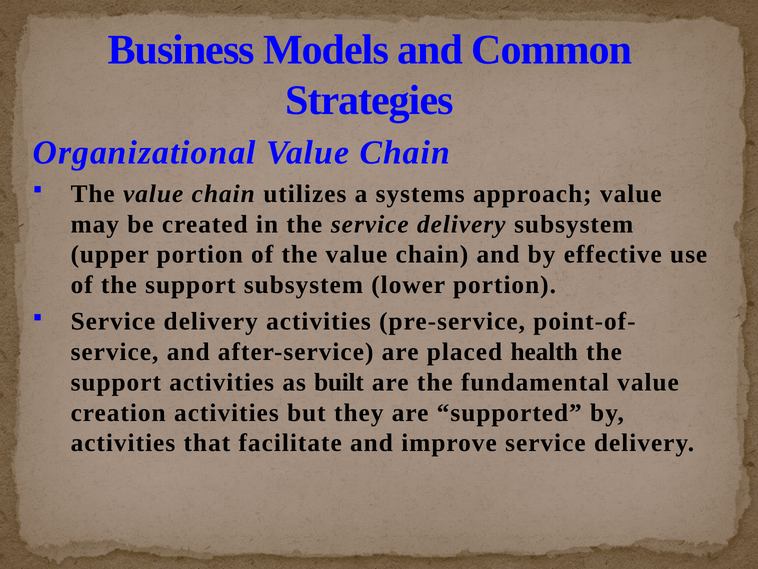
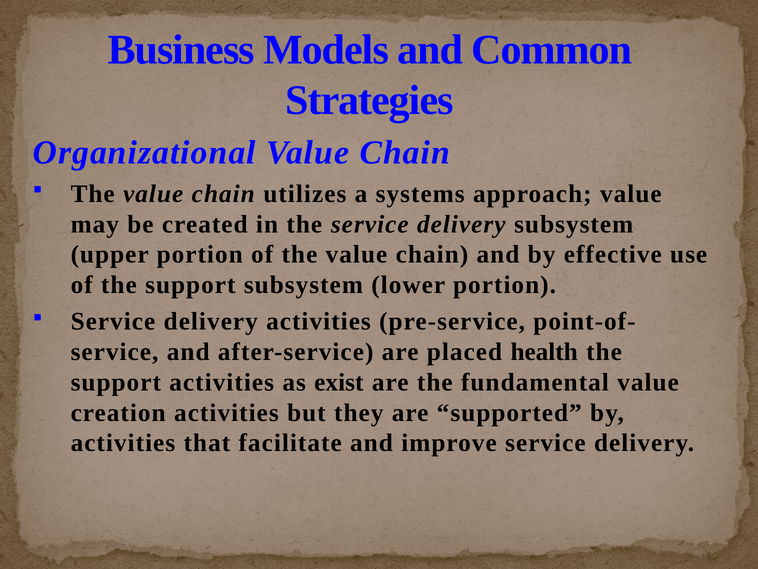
built: built -> exist
